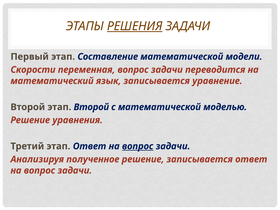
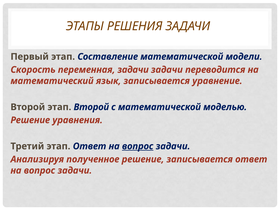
РЕШЕНИЯ underline: present -> none
Скорости: Скорости -> Скорость
переменная вопрос: вопрос -> задачи
